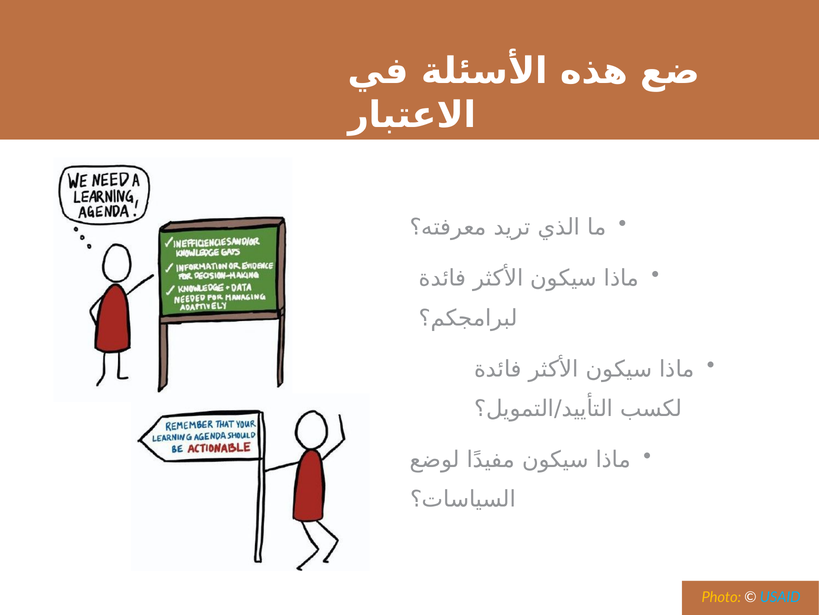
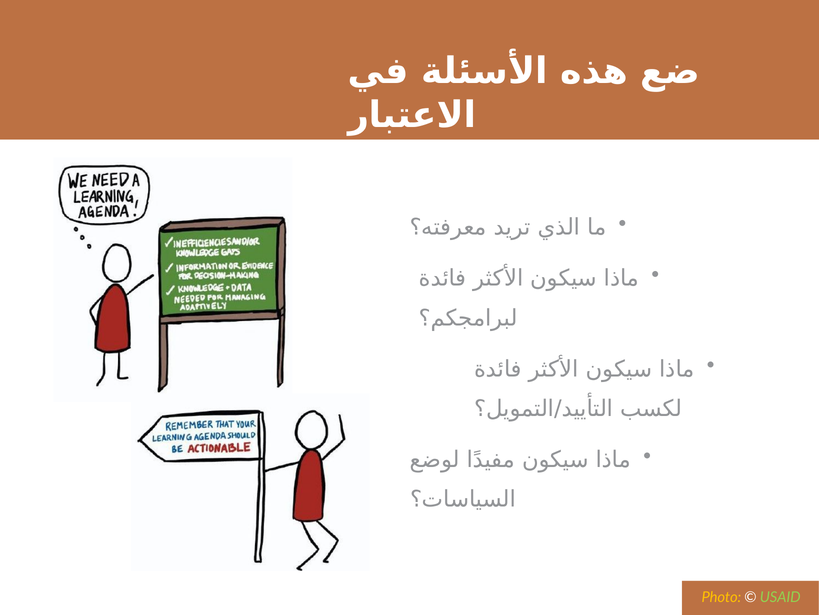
USAID colour: light blue -> light green
